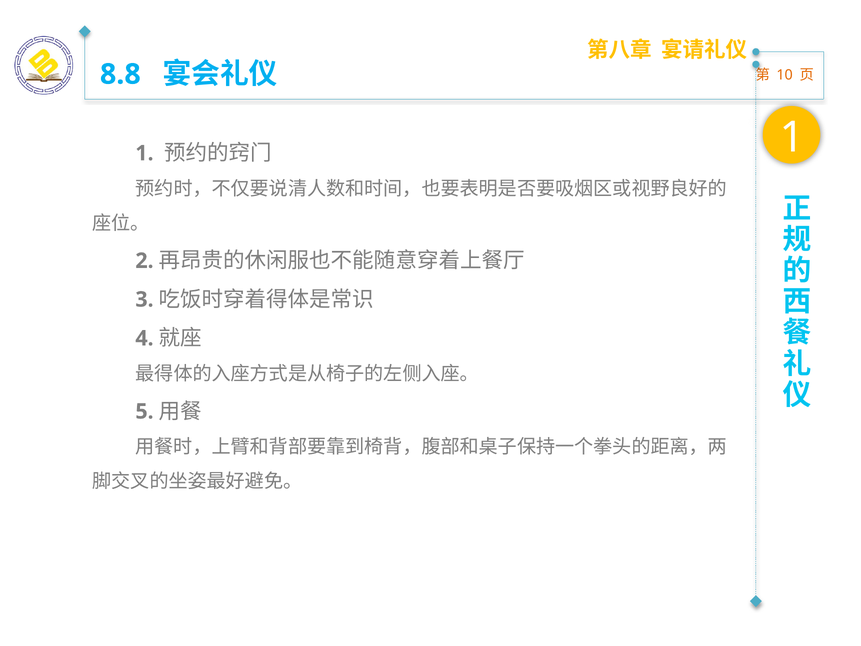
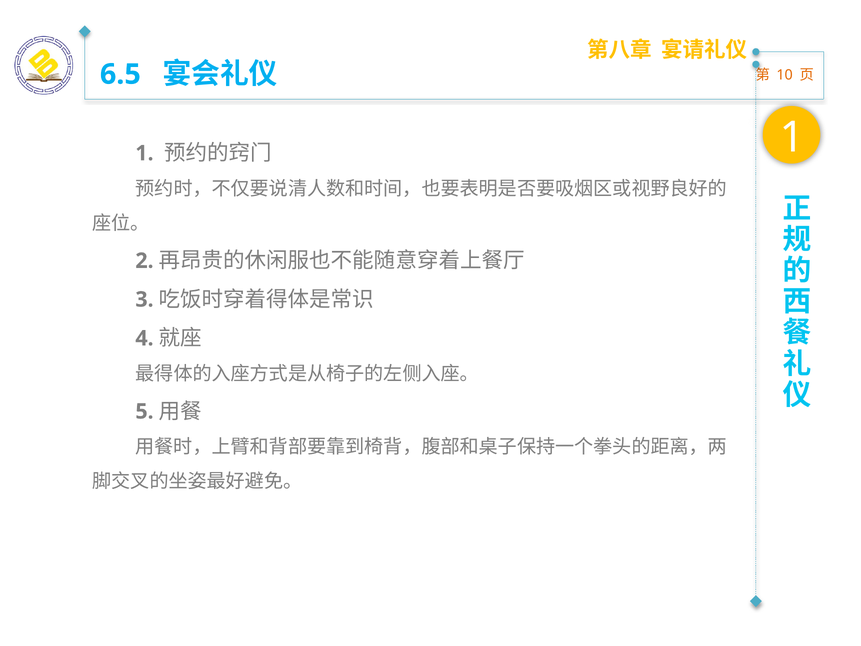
8.8: 8.8 -> 6.5
